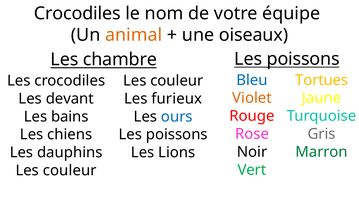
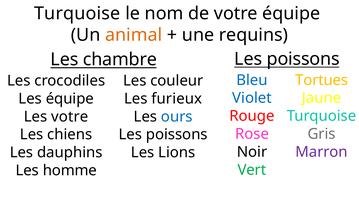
Crocodiles at (77, 13): Crocodiles -> Turquoise
oiseaux: oiseaux -> requins
Violet colour: orange -> blue
Les devant: devant -> équipe
Les bains: bains -> votre
Marron colour: green -> purple
couleur at (70, 170): couleur -> homme
